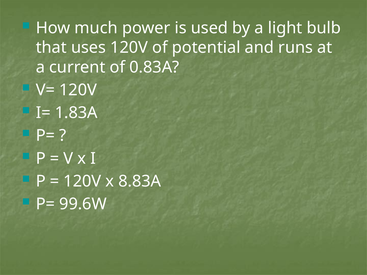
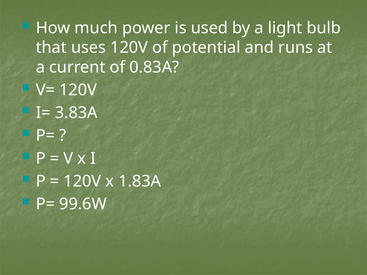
1.83A: 1.83A -> 3.83A
8.83A: 8.83A -> 1.83A
